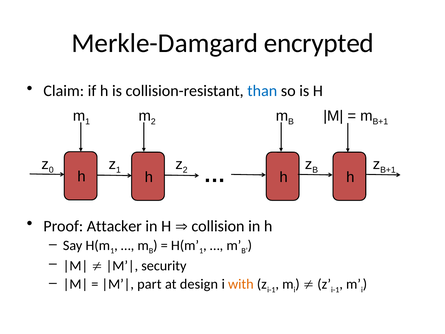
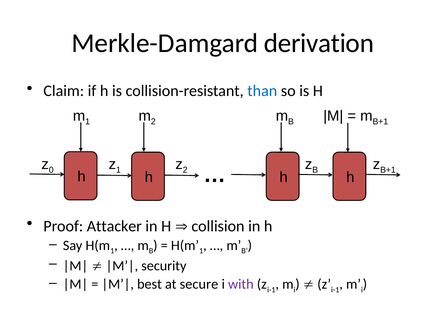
encrypted: encrypted -> derivation
part: part -> best
design: design -> secure
with colour: orange -> purple
